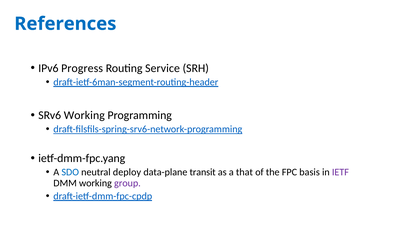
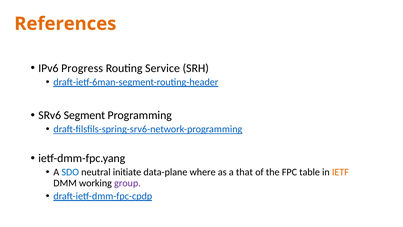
References colour: blue -> orange
SRv6 Working: Working -> Segment
deploy: deploy -> initiate
transit: transit -> where
basis: basis -> table
IETF colour: purple -> orange
